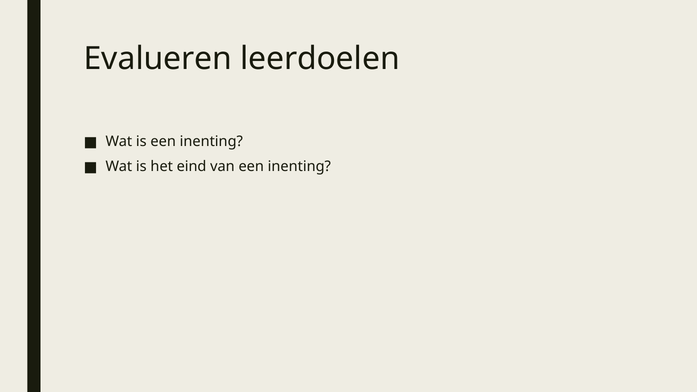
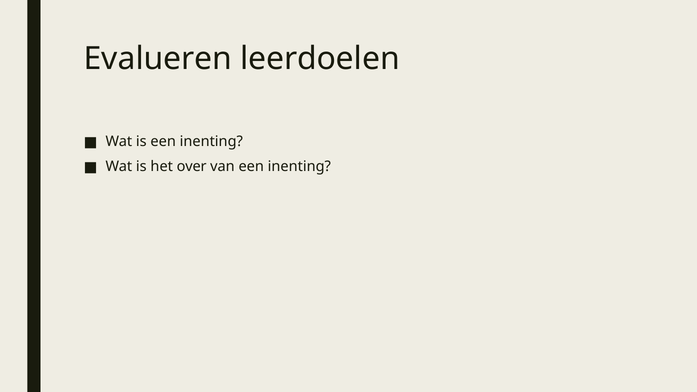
eind: eind -> over
